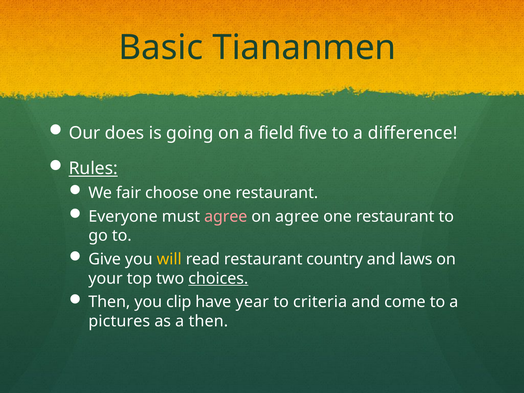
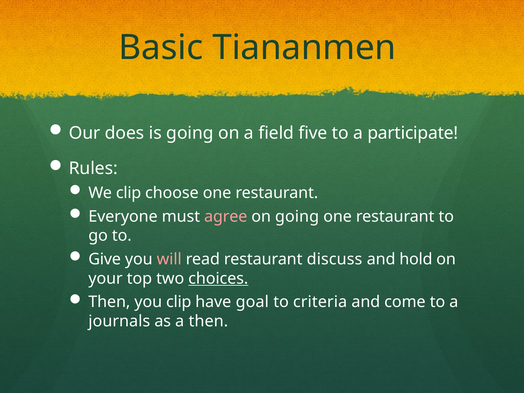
difference: difference -> participate
Rules underline: present -> none
We fair: fair -> clip
on agree: agree -> going
will colour: yellow -> pink
country: country -> discuss
laws: laws -> hold
year: year -> goal
pictures: pictures -> journals
